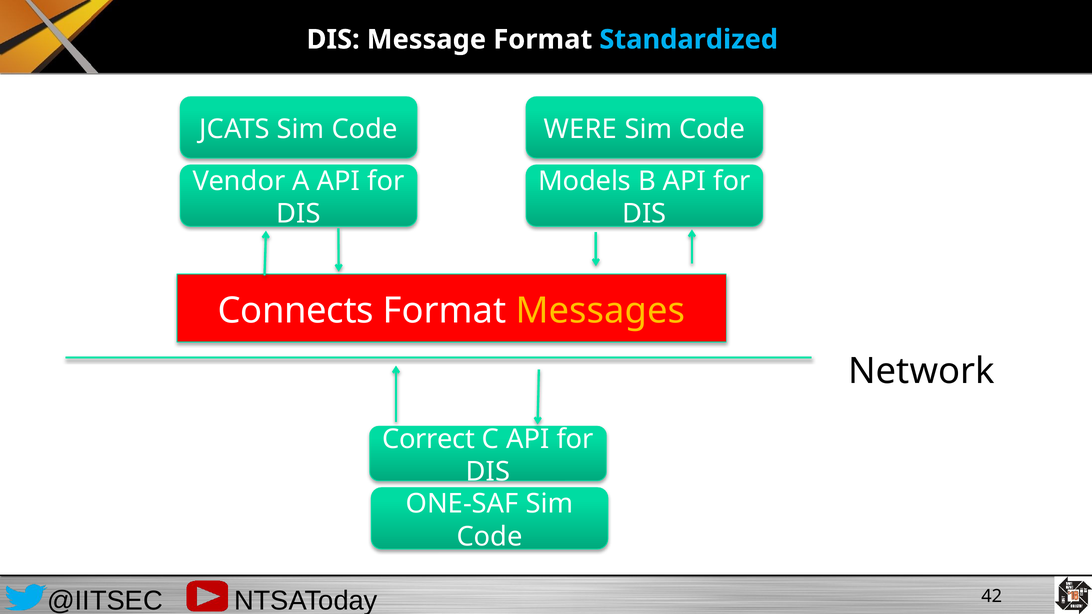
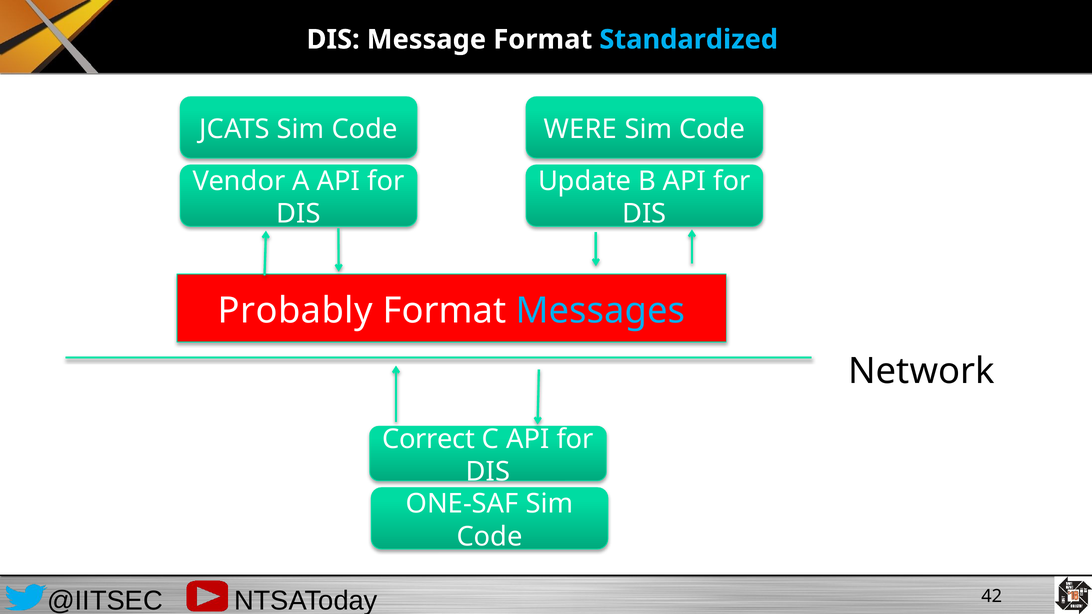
Models: Models -> Update
Connects: Connects -> Probably
Messages colour: yellow -> light blue
